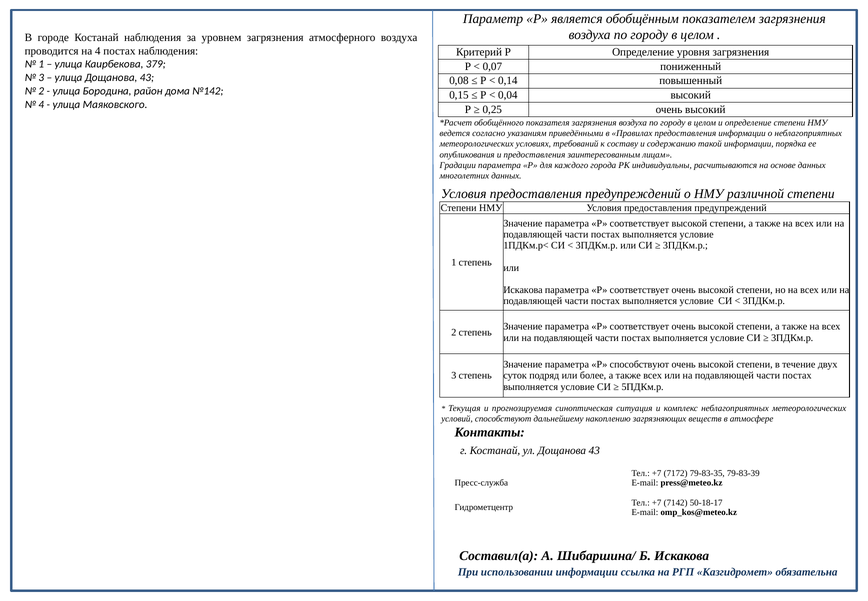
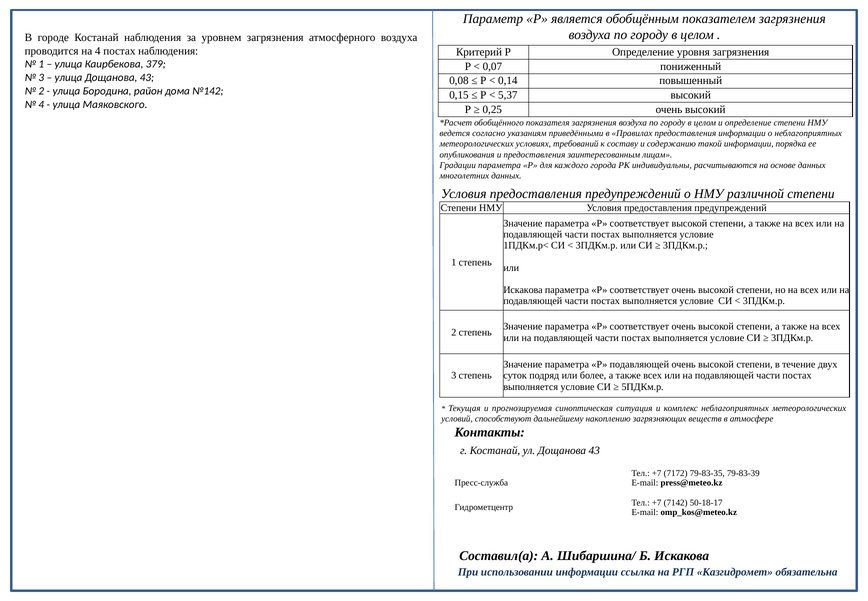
0,04: 0,04 -> 5,37
Р способствуют: способствуют -> подавляющей
